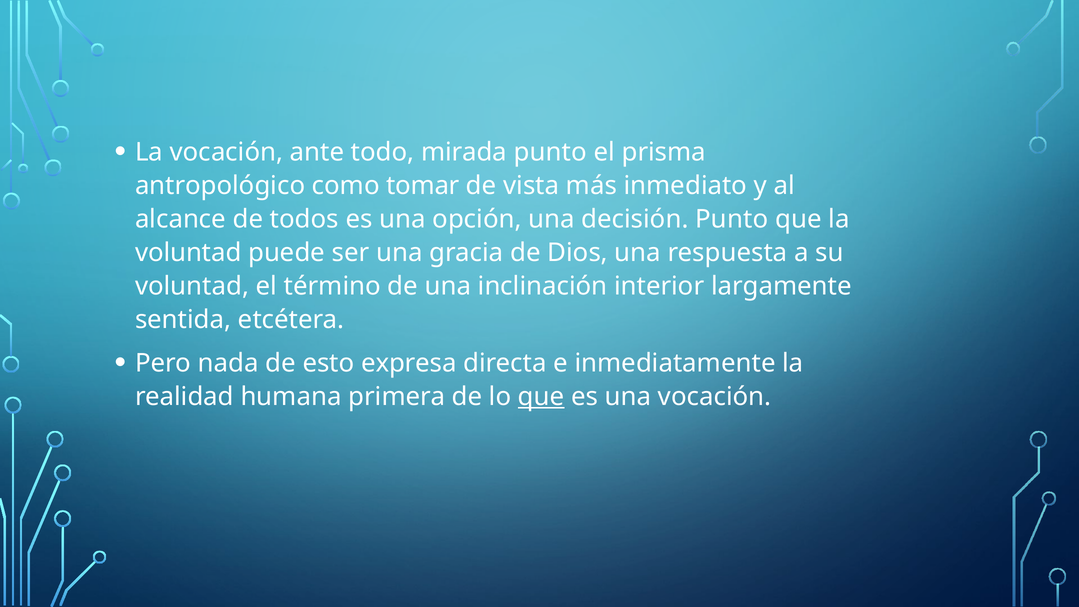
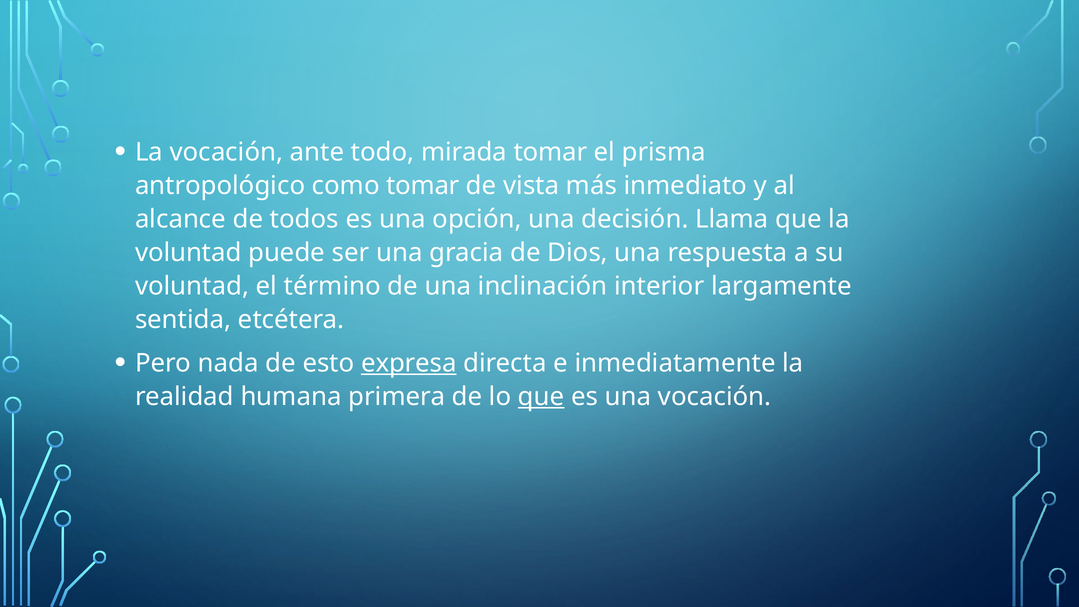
mirada punto: punto -> tomar
decisión Punto: Punto -> Llama
expresa underline: none -> present
